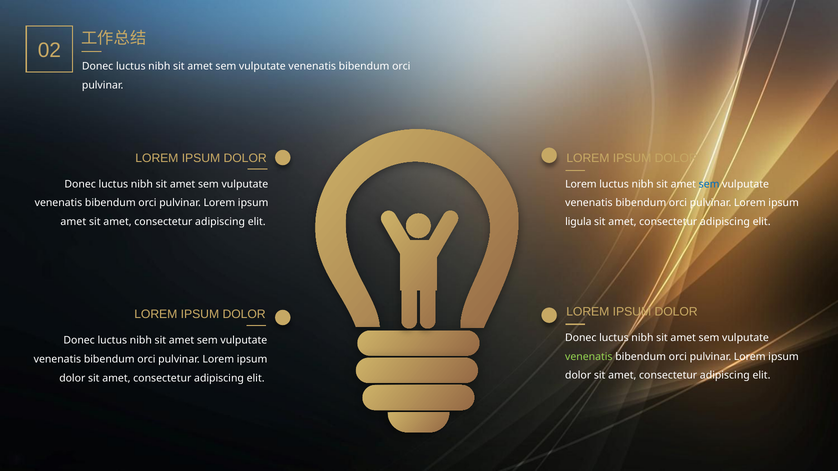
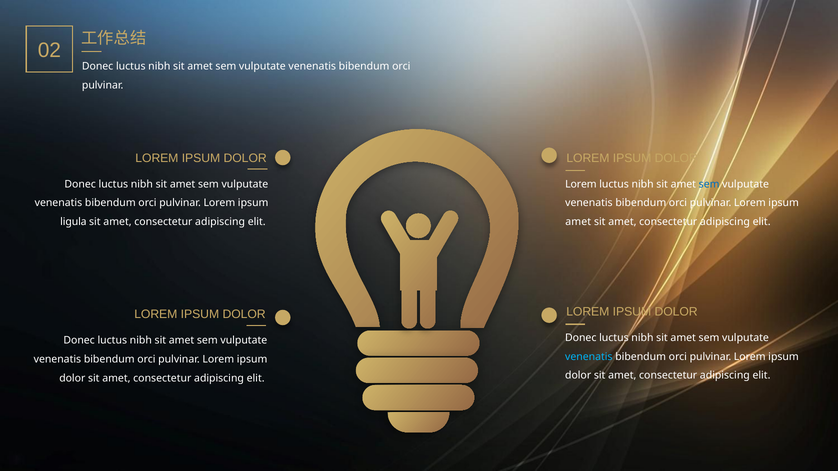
amet at (73, 222): amet -> ligula
ligula at (578, 222): ligula -> amet
venenatis at (589, 357) colour: light green -> light blue
